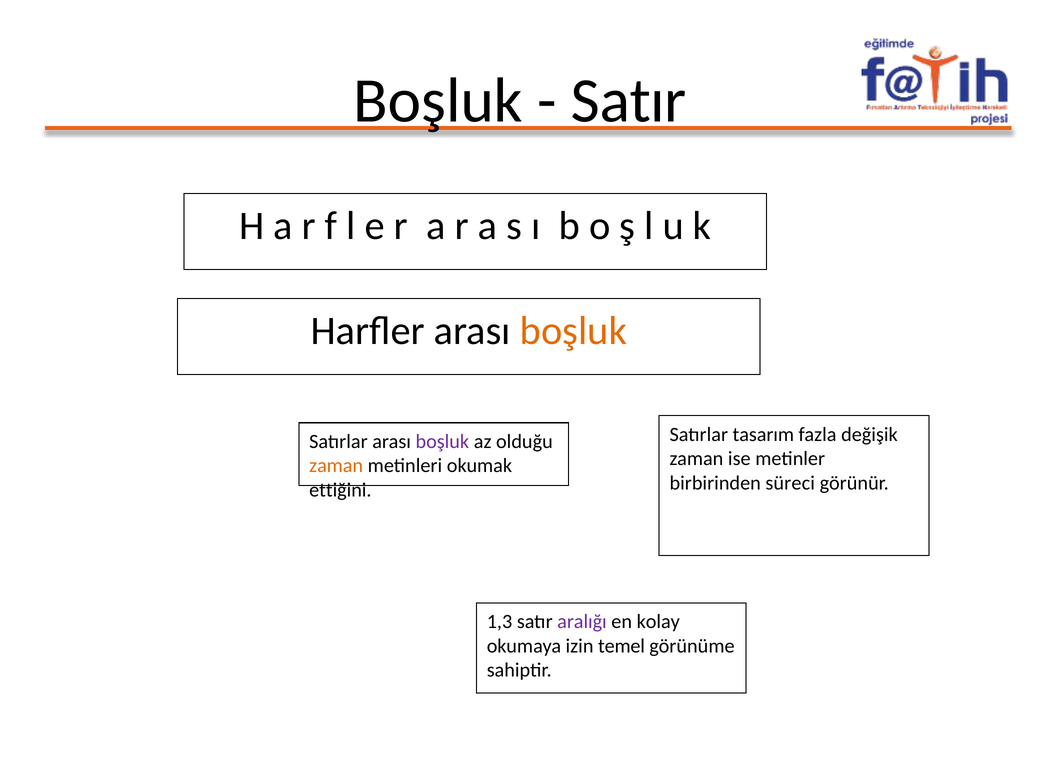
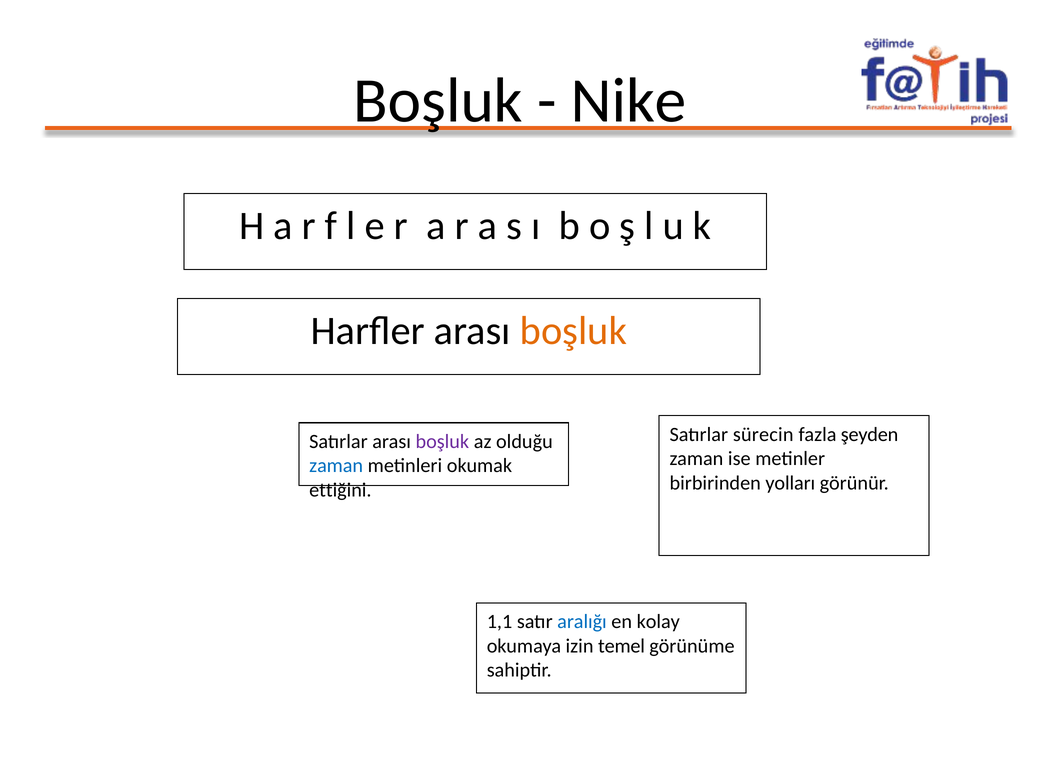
Satır at (629, 101): Satır -> Nike
tasarım: tasarım -> sürecin
değişik: değişik -> şeyden
zaman at (336, 466) colour: orange -> blue
süreci: süreci -> yolları
1,3: 1,3 -> 1,1
aralığı colour: purple -> blue
